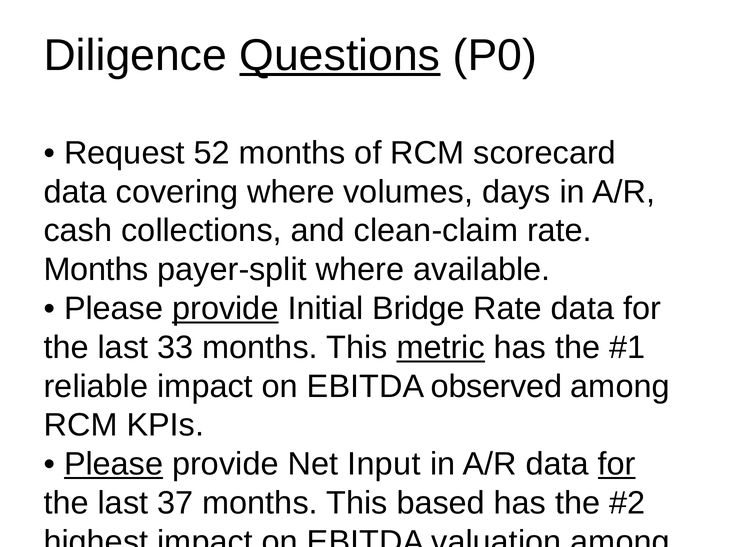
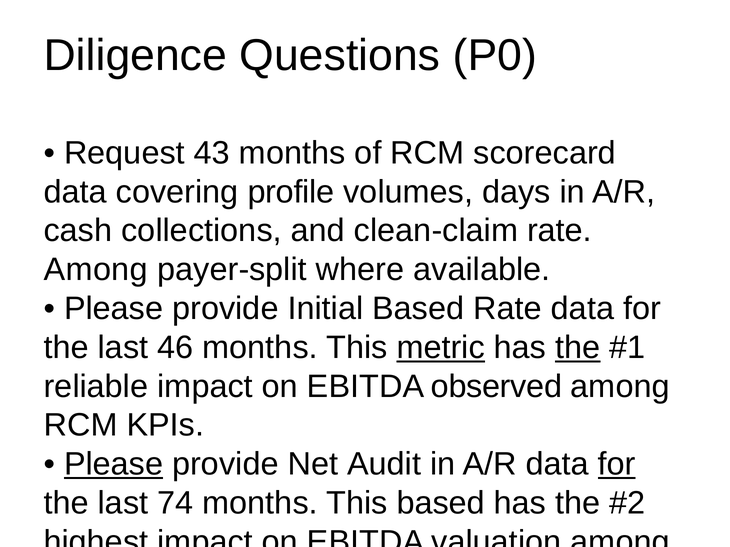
Questions underline: present -> none
52: 52 -> 43
covering where: where -> profile
Months at (96, 270): Months -> Among
provide at (225, 309) underline: present -> none
Initial Bridge: Bridge -> Based
33: 33 -> 46
the at (578, 348) underline: none -> present
Input: Input -> Audit
37: 37 -> 74
